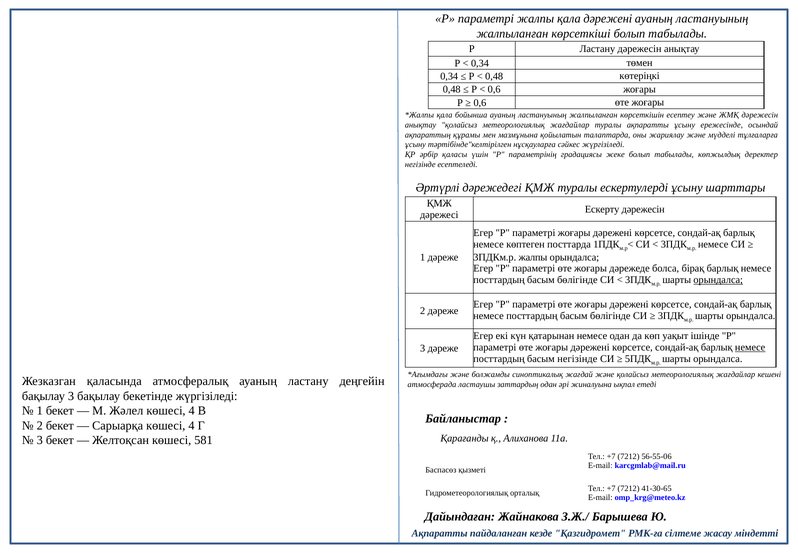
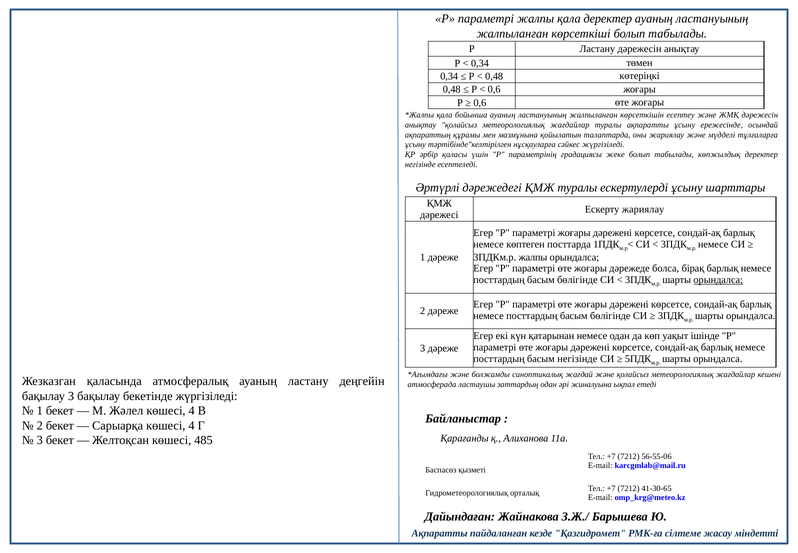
қала дәрежені: дәрежені -> деректер
Ескерту дәрежесін: дәрежесін -> жариялау
немесе at (750, 347) underline: present -> none
581: 581 -> 485
